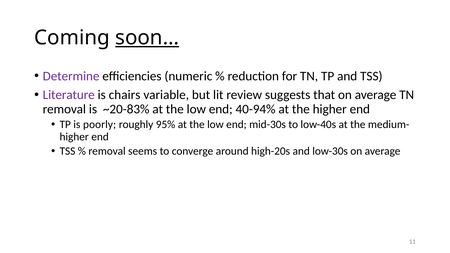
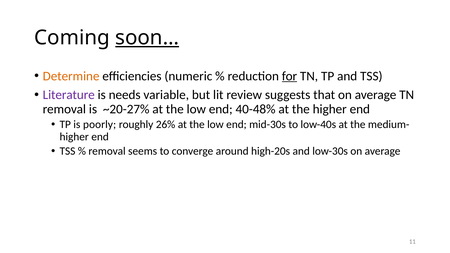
Determine colour: purple -> orange
for underline: none -> present
chairs: chairs -> needs
~20-83%: ~20-83% -> ~20-27%
40-94%: 40-94% -> 40-48%
95%: 95% -> 26%
